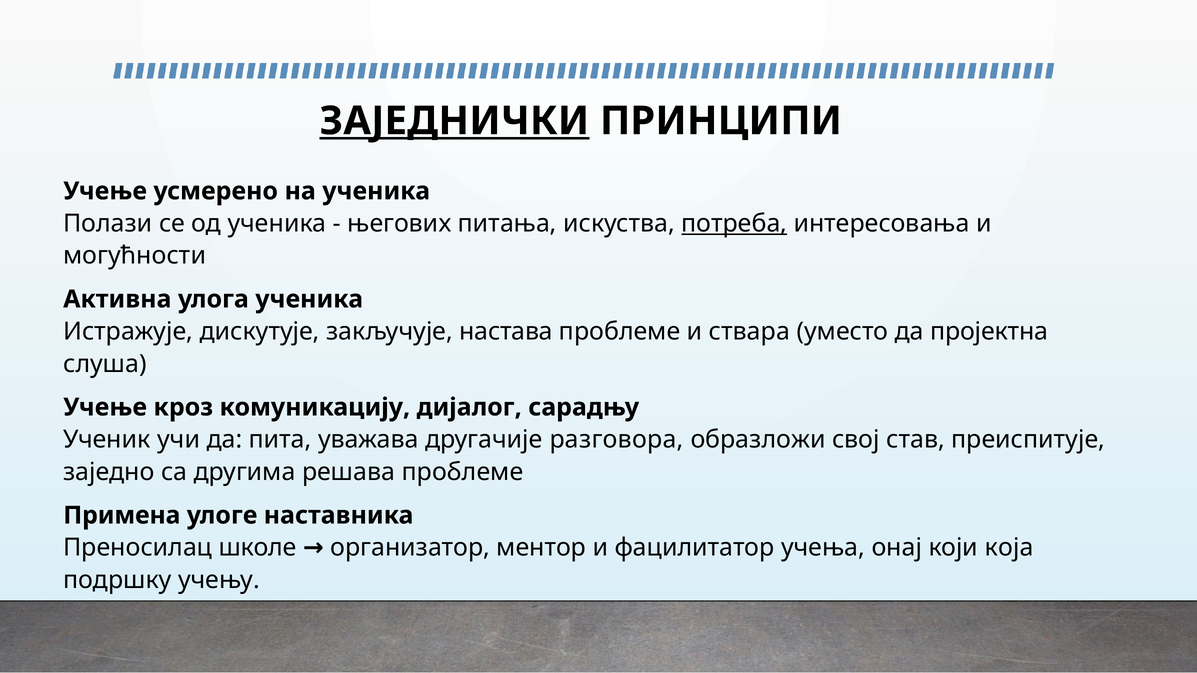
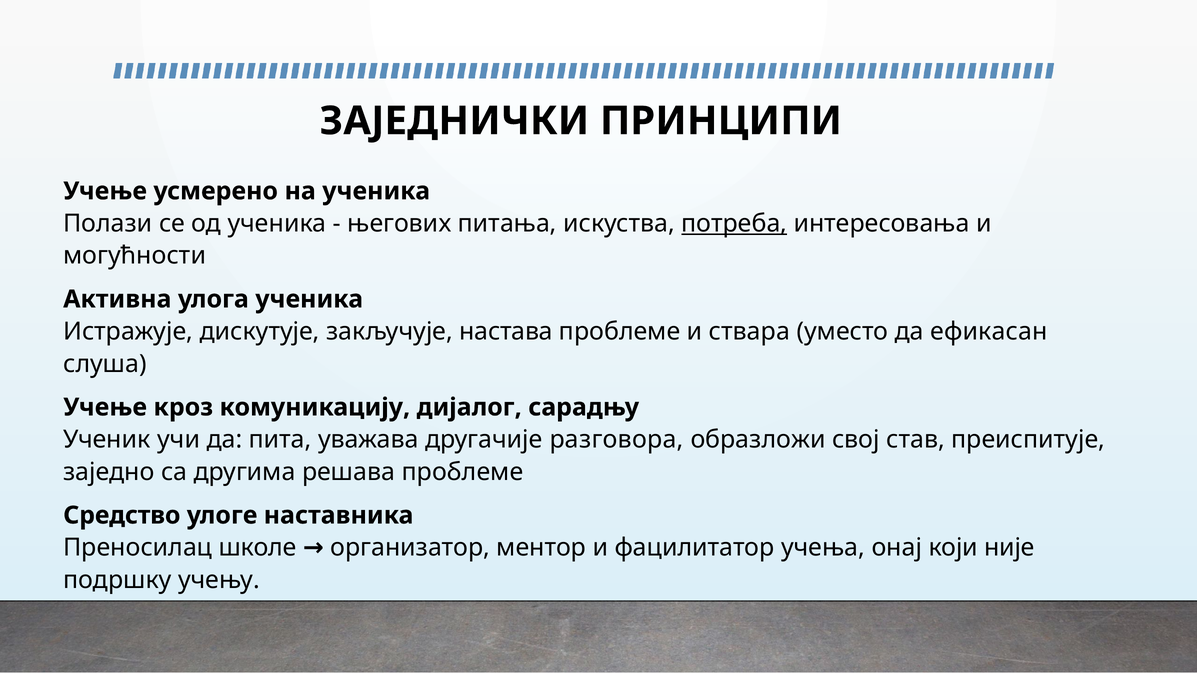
ЗАЈЕДНИЧКИ underline: present -> none
пројектна: пројектна -> ефикасан
Примена: Примена -> Средство
која: која -> није
